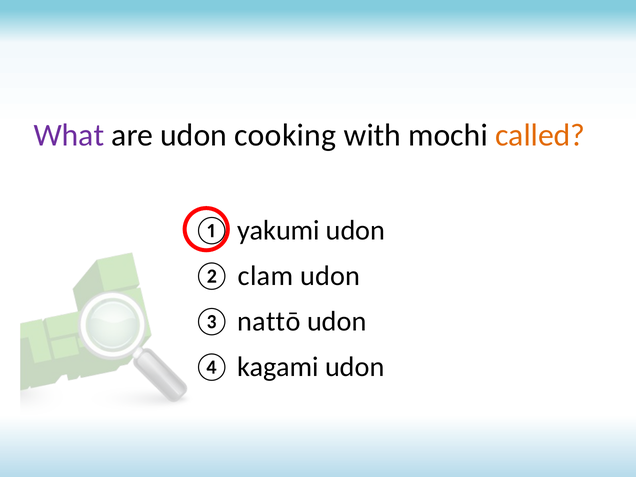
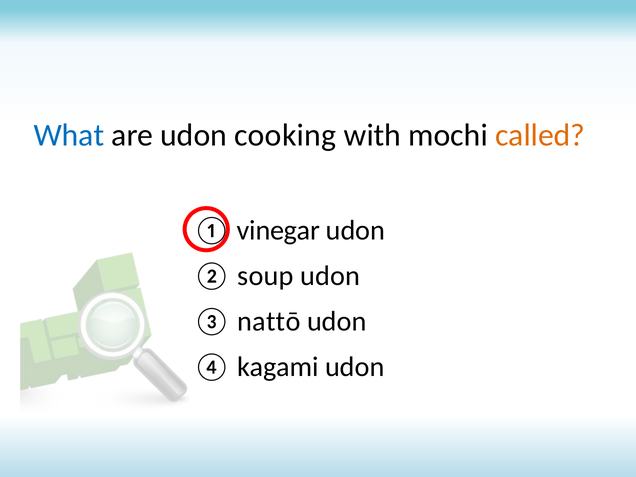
What colour: purple -> blue
yakumi: yakumi -> vinegar
clam: clam -> soup
